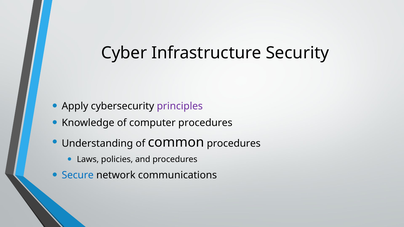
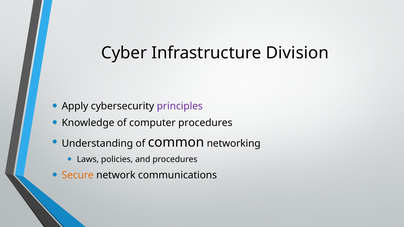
Security: Security -> Division
common procedures: procedures -> networking
Secure colour: blue -> orange
